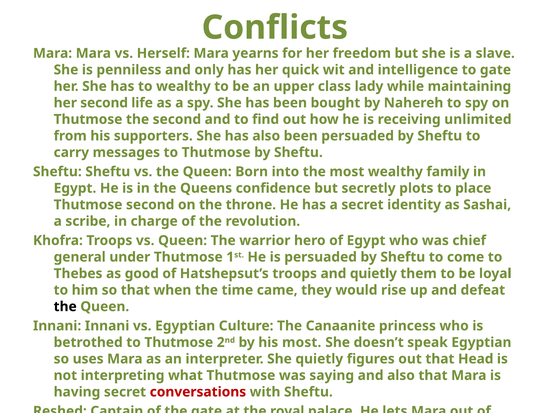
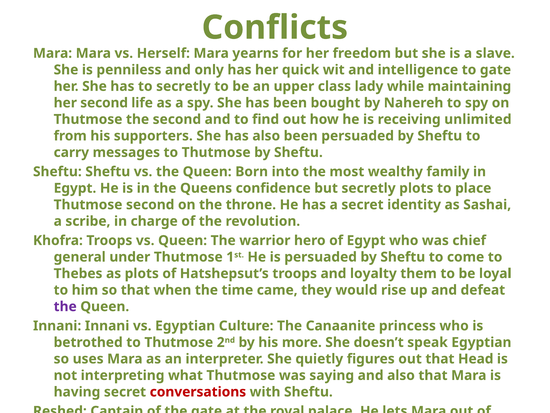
to wealthy: wealthy -> secretly
as good: good -> plots
and quietly: quietly -> loyalty
the at (65, 306) colour: black -> purple
his most: most -> more
